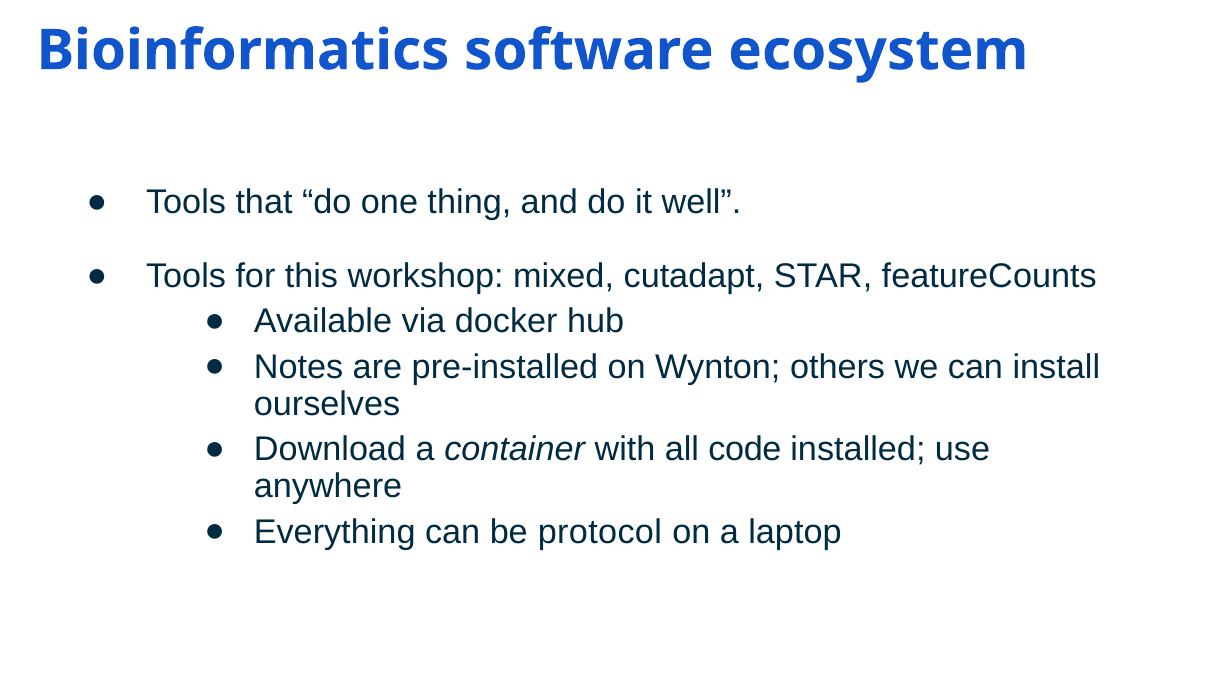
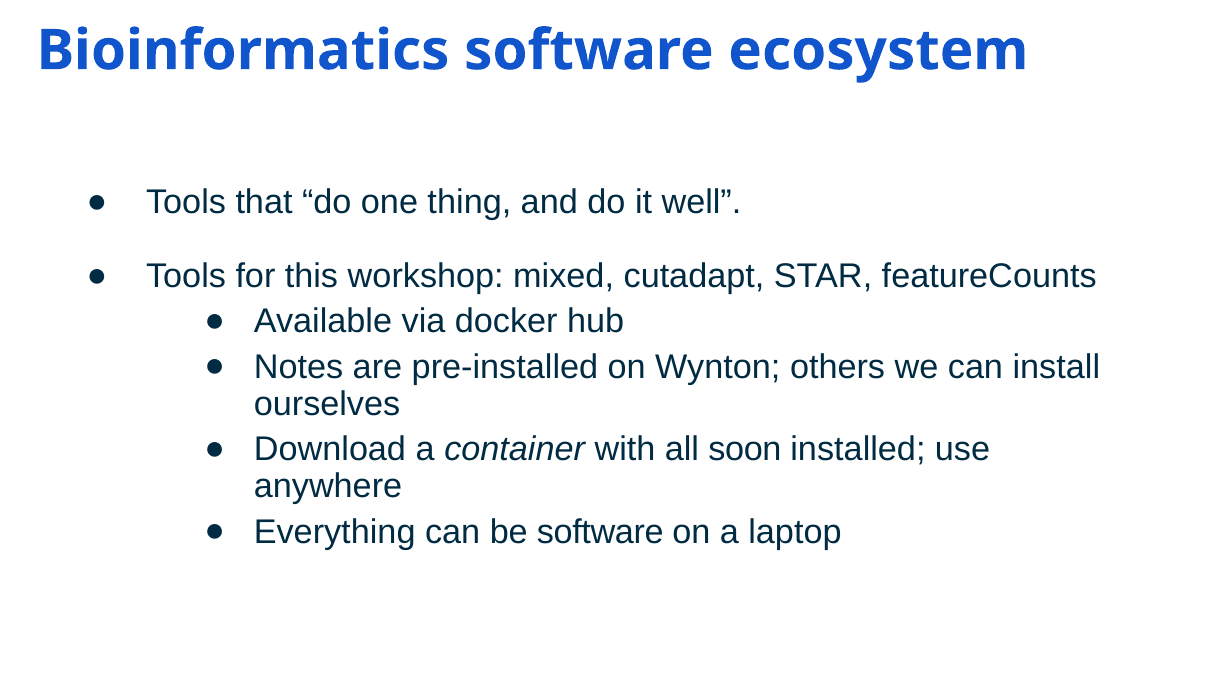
code: code -> soon
be protocol: protocol -> software
